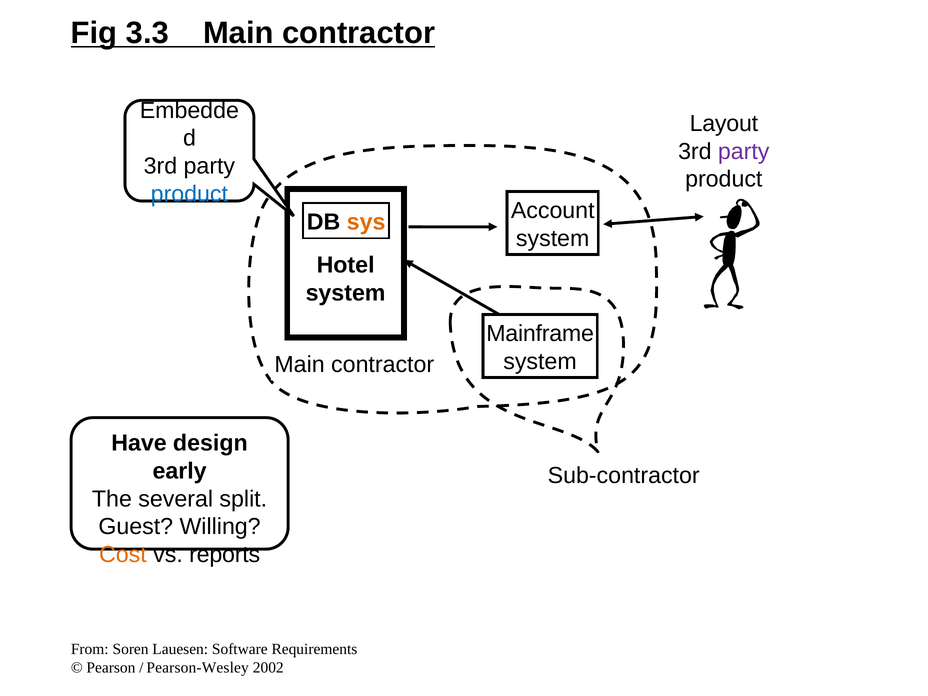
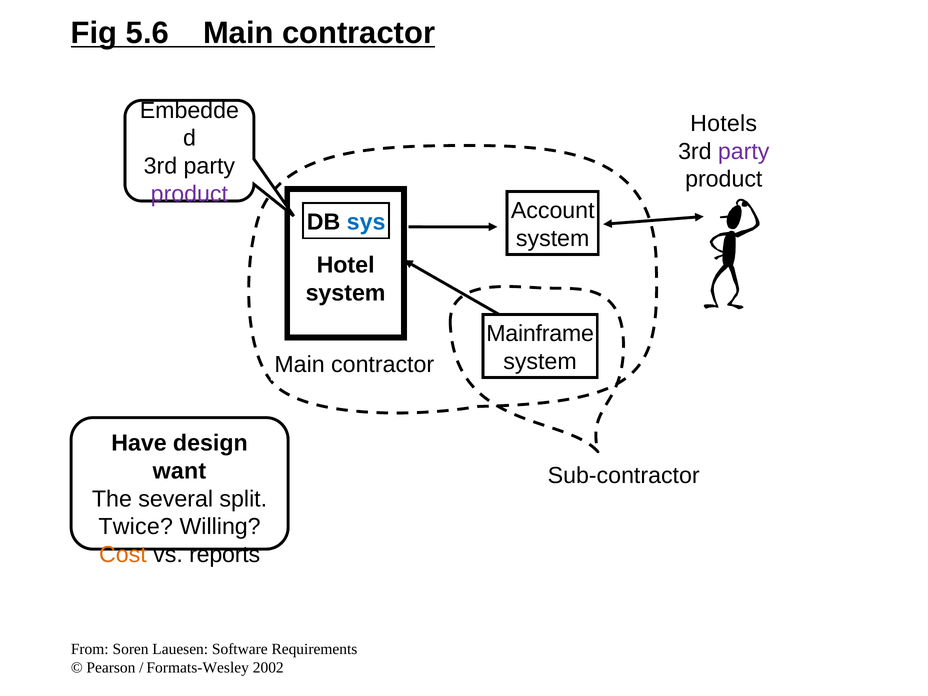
3.3: 3.3 -> 5.6
Layout: Layout -> Hotels
product at (189, 194) colour: blue -> purple
sys colour: orange -> blue
early: early -> want
Guest: Guest -> Twice
Pearson-Wesley: Pearson-Wesley -> Formats-Wesley
